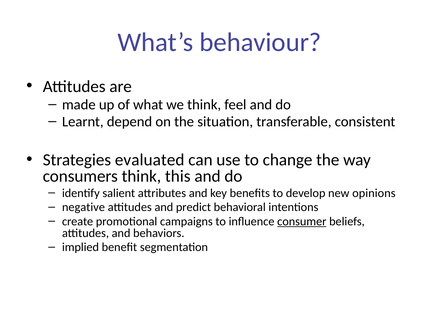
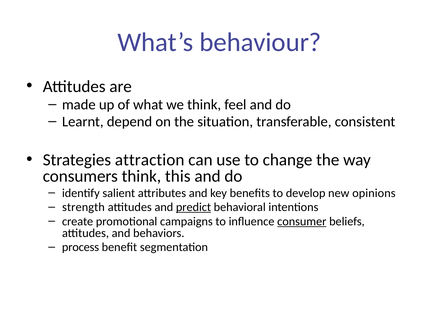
evaluated: evaluated -> attraction
negative: negative -> strength
predict underline: none -> present
implied: implied -> process
